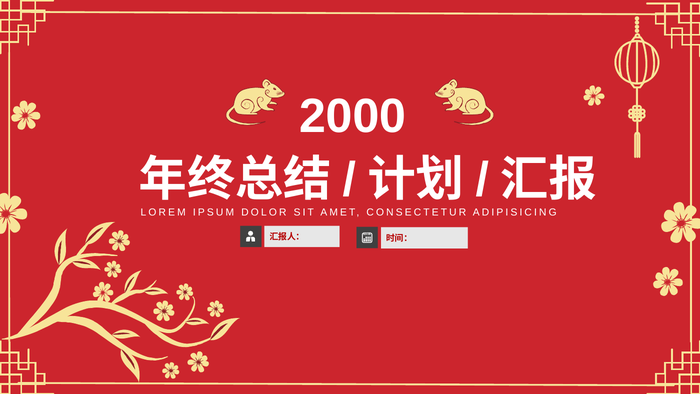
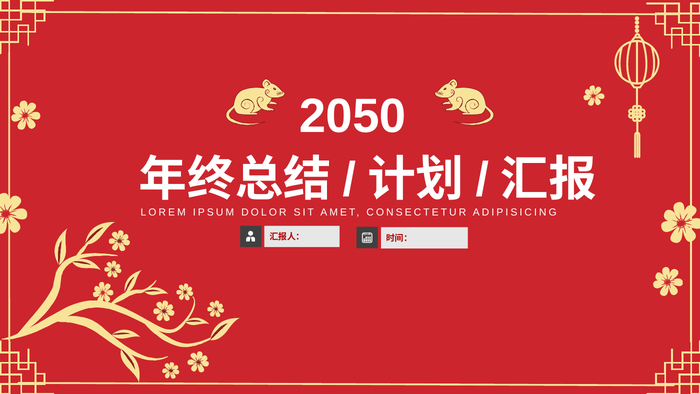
2000: 2000 -> 2050
